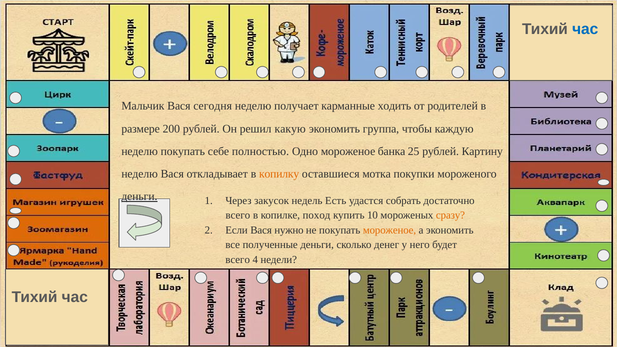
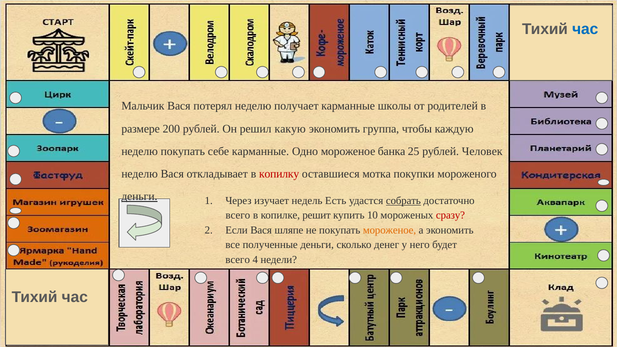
сегодня: сегодня -> потерял
ходить: ходить -> школы
себе полностью: полностью -> карманные
Картину: Картину -> Человек
копилку colour: orange -> red
закусок: закусок -> изучает
собрать underline: none -> present
поход: поход -> решит
сразу colour: orange -> red
нужно: нужно -> шляпе
